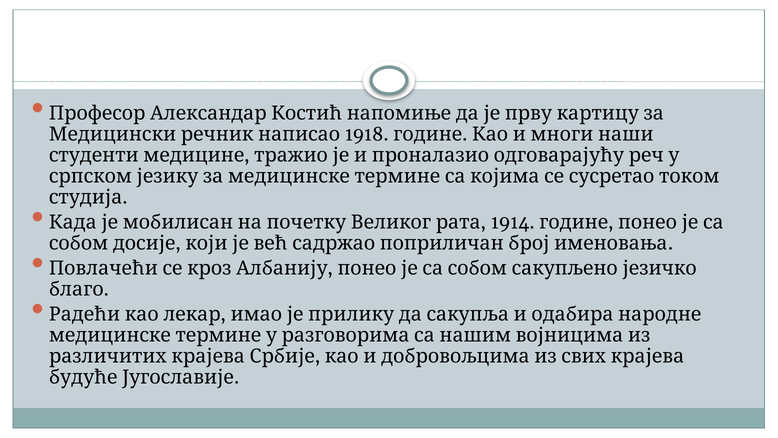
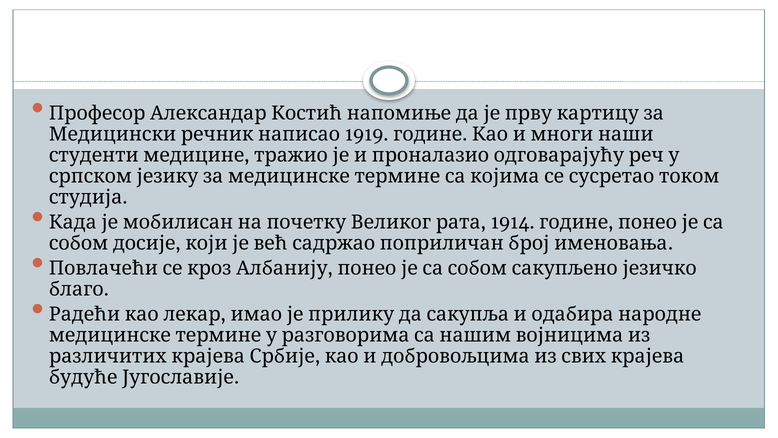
1918: 1918 -> 1919
